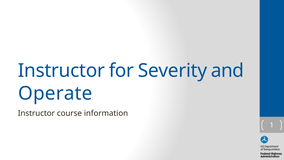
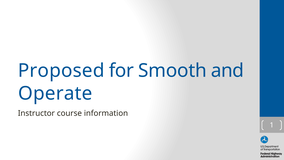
Instructor at (61, 71): Instructor -> Proposed
Severity: Severity -> Smooth
